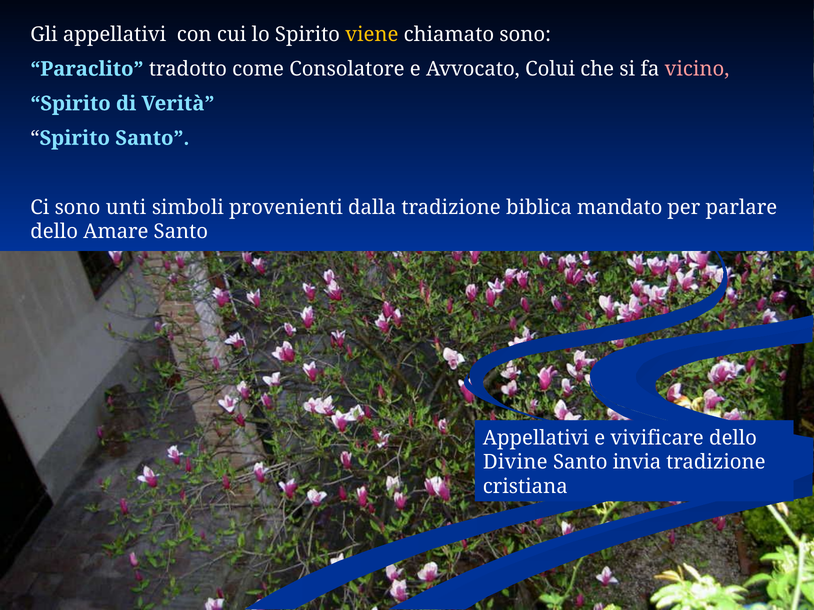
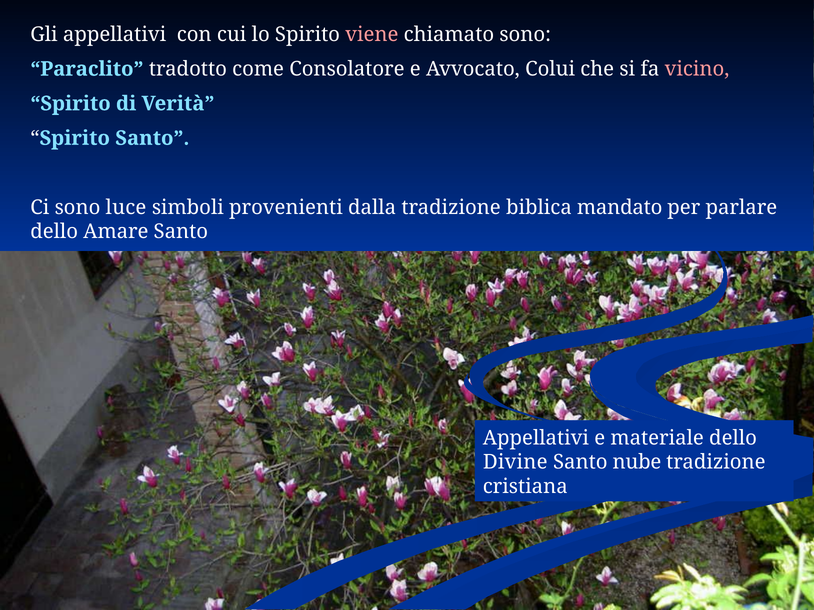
viene colour: yellow -> pink
unti: unti -> luce
vivificare: vivificare -> materiale
invia: invia -> nube
